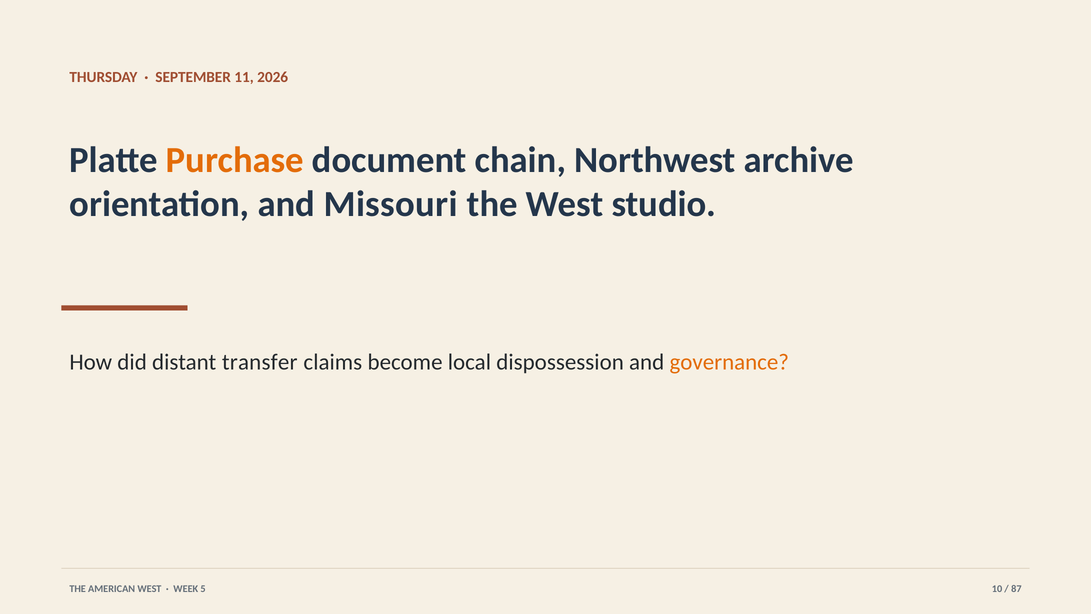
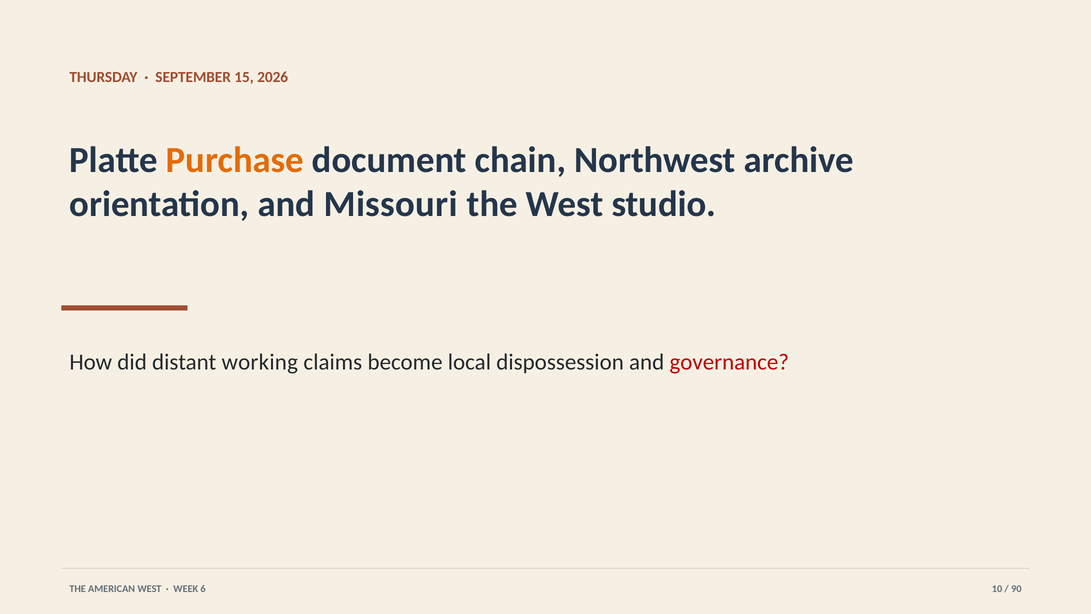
11: 11 -> 15
transfer: transfer -> working
governance colour: orange -> red
5: 5 -> 6
87: 87 -> 90
